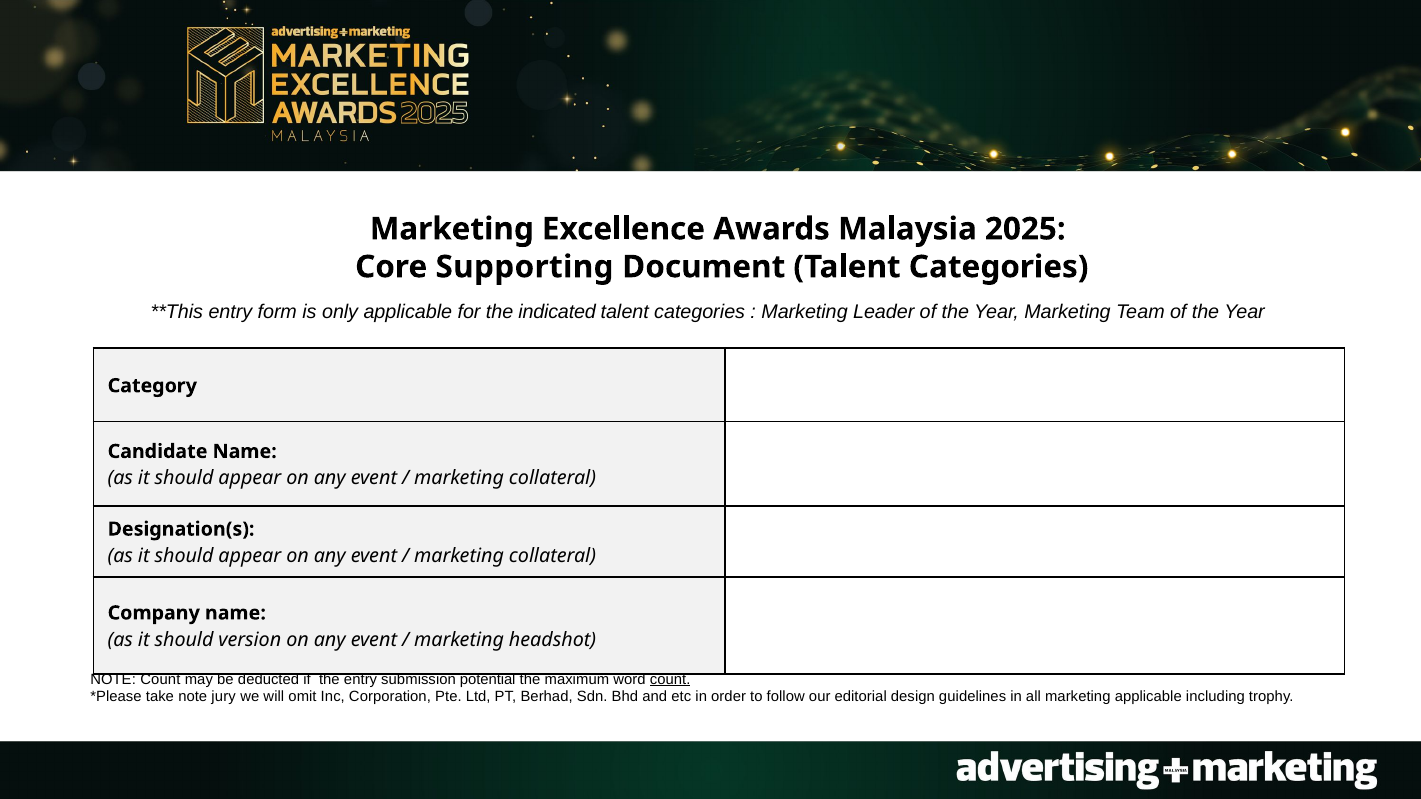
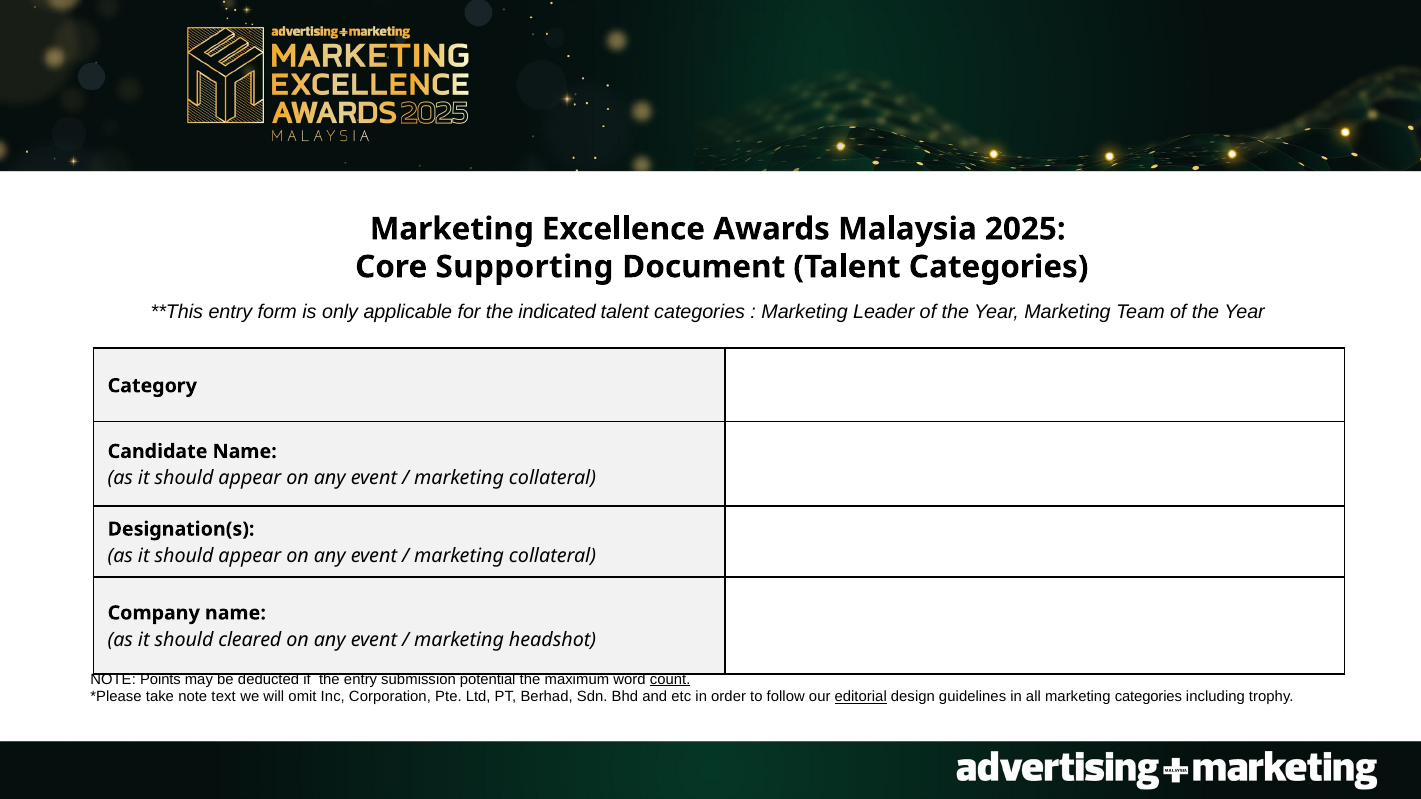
version: version -> cleared
NOTE Count: Count -> Points
jury: jury -> text
editorial underline: none -> present
marketing applicable: applicable -> categories
